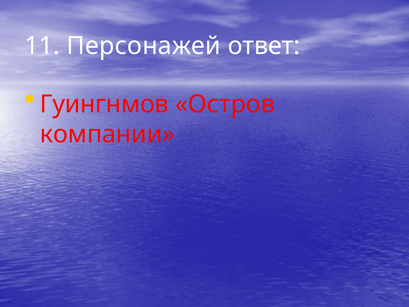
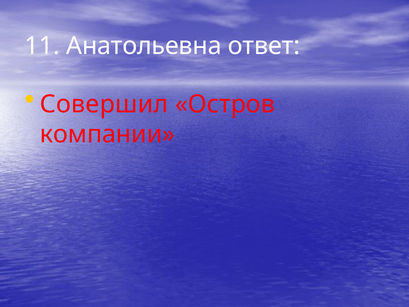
Персонажей: Персонажей -> Анатольевна
Гуингнмов: Гуингнмов -> Совершил
